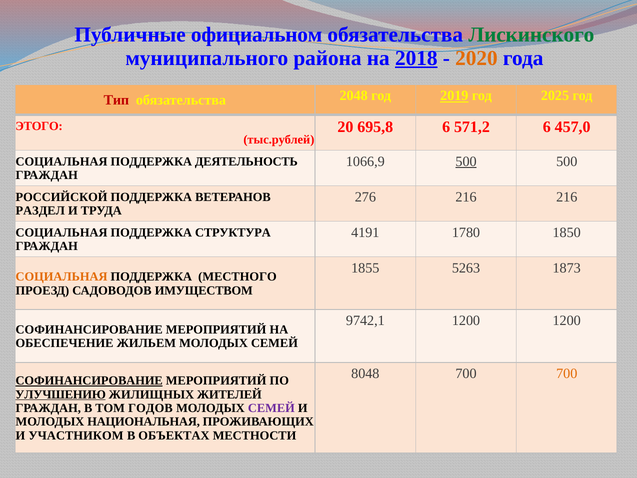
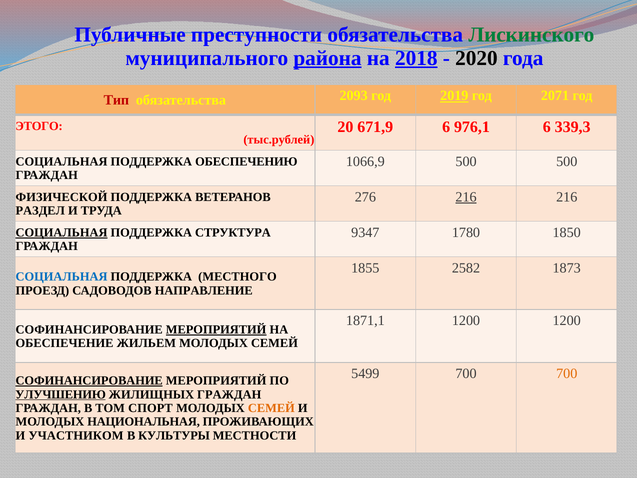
официальном: официальном -> преступности
района underline: none -> present
2020 colour: orange -> black
2048: 2048 -> 2093
2025: 2025 -> 2071
695,8: 695,8 -> 671,9
571,2: 571,2 -> 976,1
457,0: 457,0 -> 339,3
500 at (466, 161) underline: present -> none
ДЕЯТЕЛЬНОСТЬ: ДЕЯТЕЛЬНОСТЬ -> ОБЕСПЕЧЕНИЮ
216 at (466, 197) underline: none -> present
РОССИЙСКОЙ: РОССИЙСКОЙ -> ФИЗИЧЕСКОЙ
4191: 4191 -> 9347
СОЦИАЛЬНАЯ at (62, 232) underline: none -> present
5263: 5263 -> 2582
СОЦИАЛЬНАЯ at (62, 277) colour: orange -> blue
ИМУЩЕСТВОМ: ИМУЩЕСТВОМ -> НАПРАВЛЕНИЕ
9742,1: 9742,1 -> 1871,1
МЕРОПРИЯТИЙ at (216, 329) underline: none -> present
8048: 8048 -> 5499
ЖИЛИЩНЫХ ЖИТЕЛЕЙ: ЖИТЕЛЕЙ -> ГРАЖДАН
ГОДОВ: ГОДОВ -> СПОРТ
СЕМЕЙ at (271, 408) colour: purple -> orange
ОБЪЕКТАХ: ОБЪЕКТАХ -> КУЛЬТУРЫ
